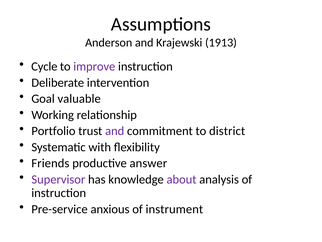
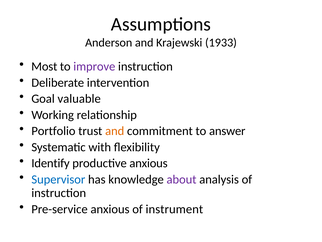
1913: 1913 -> 1933
Cycle: Cycle -> Most
and at (115, 131) colour: purple -> orange
district: district -> answer
Friends: Friends -> Identify
productive answer: answer -> anxious
Supervisor colour: purple -> blue
